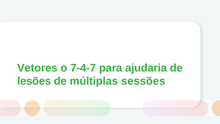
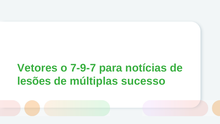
7-4-7: 7-4-7 -> 7-9-7
ajudaria: ajudaria -> notícias
sessões: sessões -> sucesso
